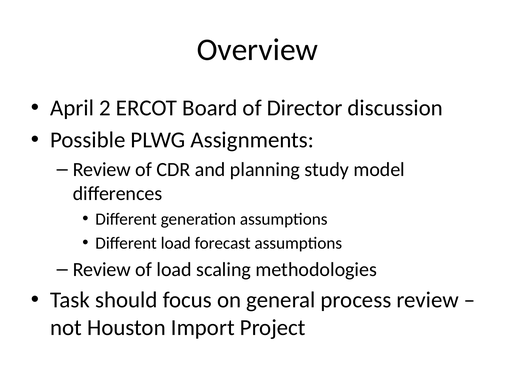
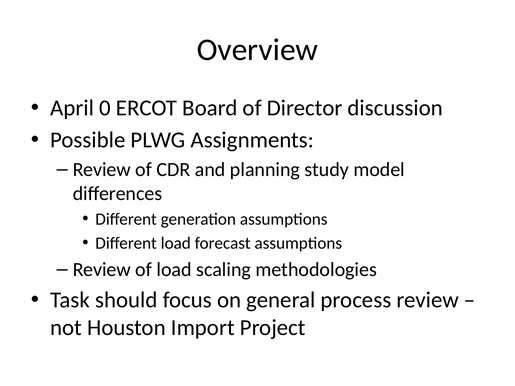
2: 2 -> 0
